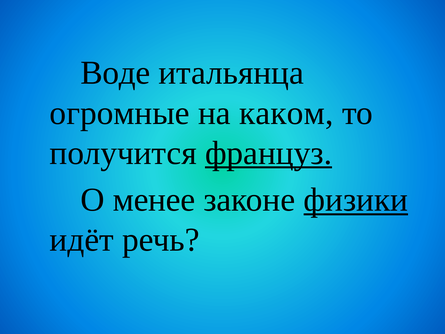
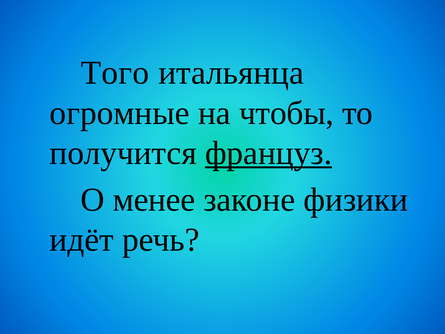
Воде: Воде -> Того
каком: каком -> чтобы
физики underline: present -> none
